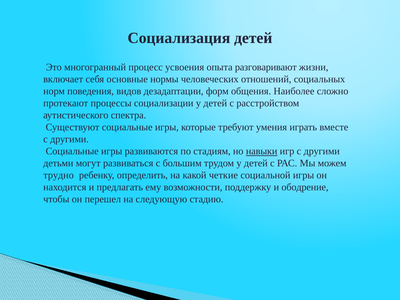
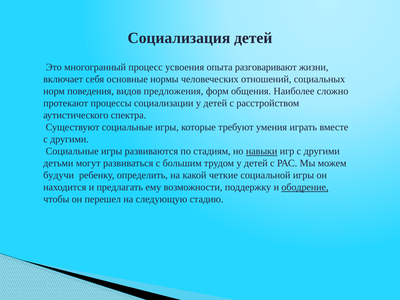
дезадаптации: дезадаптации -> предложения
трудно: трудно -> будучи
ободрение underline: none -> present
